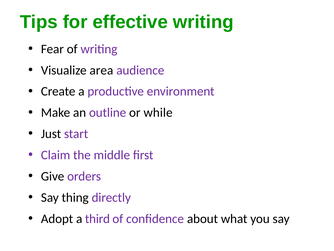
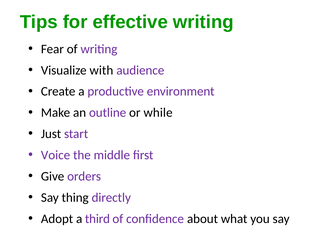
area: area -> with
Claim: Claim -> Voice
